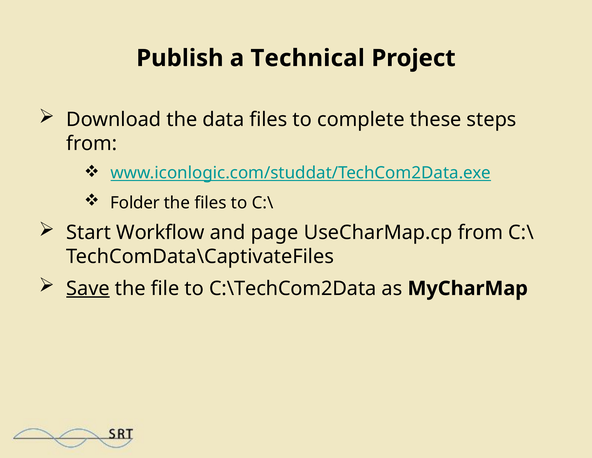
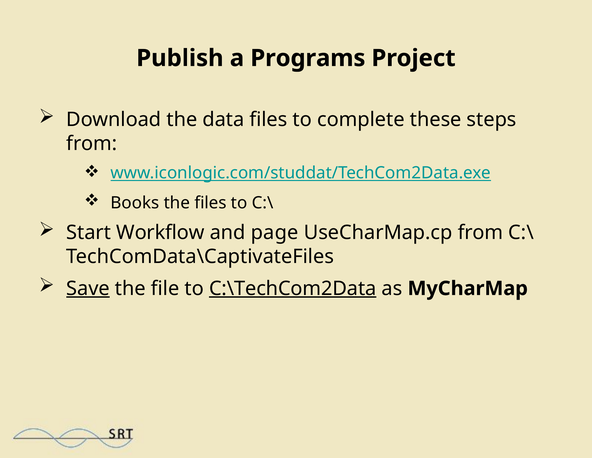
Technical: Technical -> Programs
Folder: Folder -> Books
C:\TechCom2Data underline: none -> present
